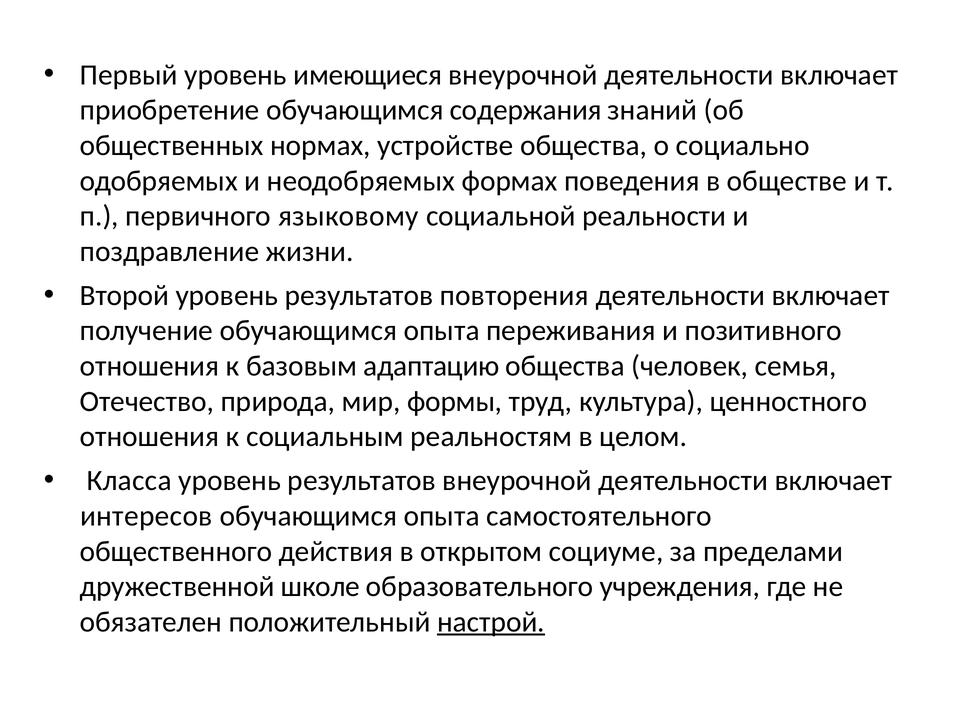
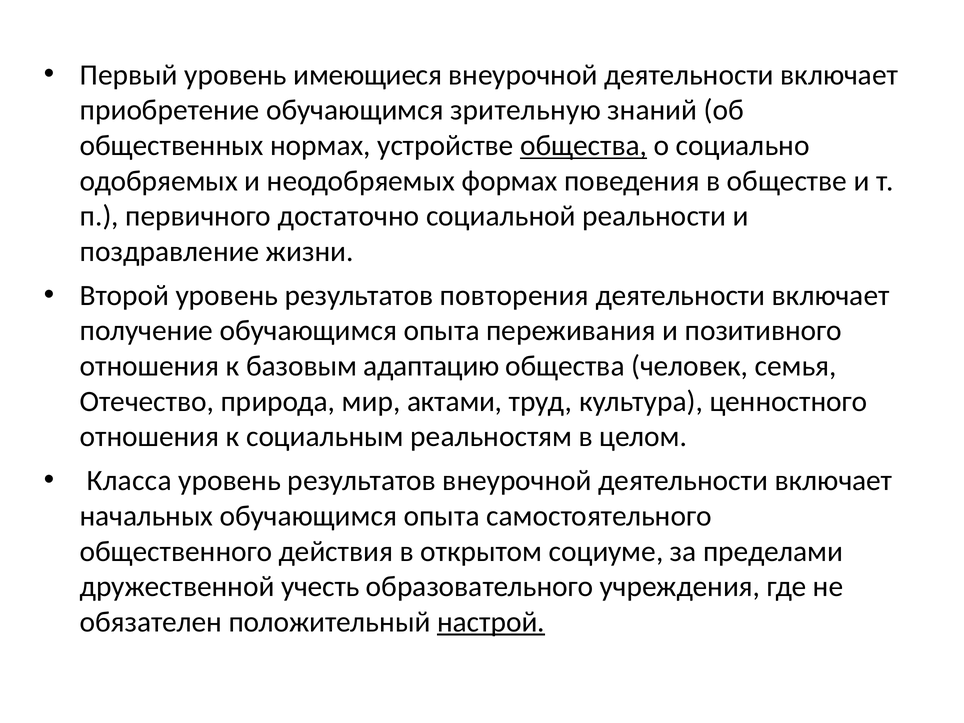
содержания: содержания -> зрительную
общества at (584, 145) underline: none -> present
языковому: языковому -> достаточно
формы: формы -> актами
интересов: интересов -> начальных
школе: школе -> учесть
